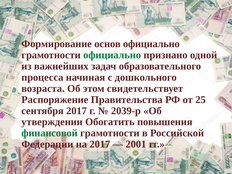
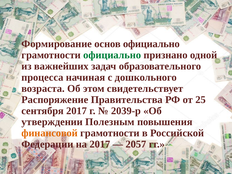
Обогатить: Обогатить -> Полезным
финансовой colour: green -> orange
2001: 2001 -> 2057
